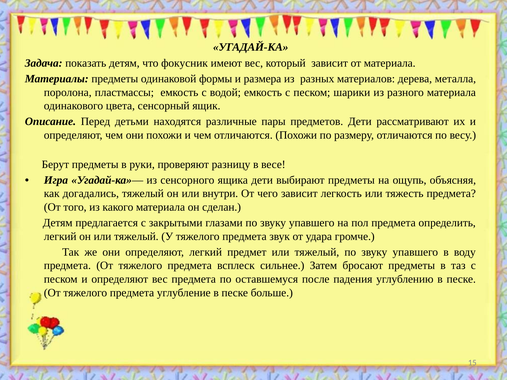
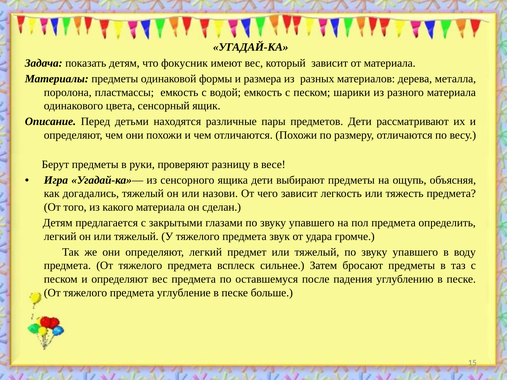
внутри: внутри -> назови
